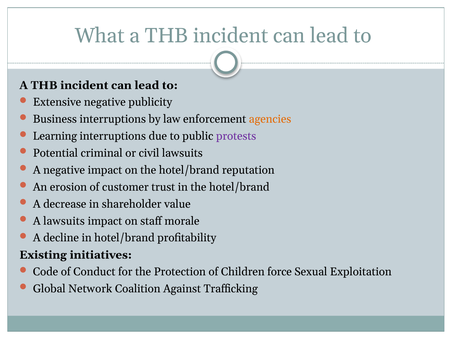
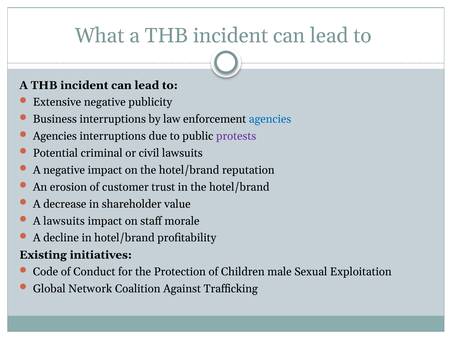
agencies at (270, 119) colour: orange -> blue
Learning at (55, 136): Learning -> Agencies
force: force -> male
